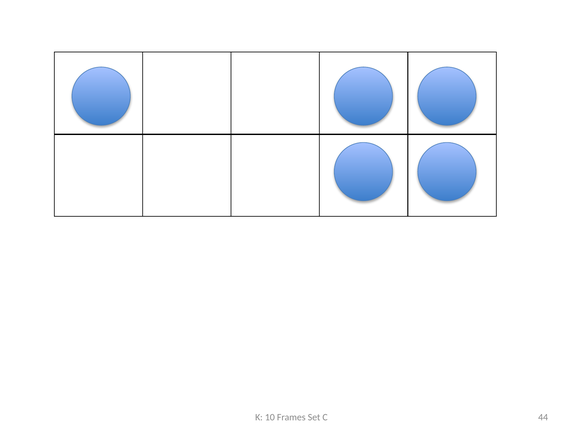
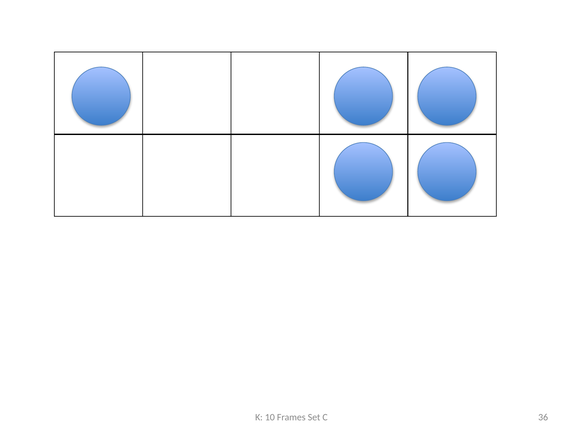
44: 44 -> 36
